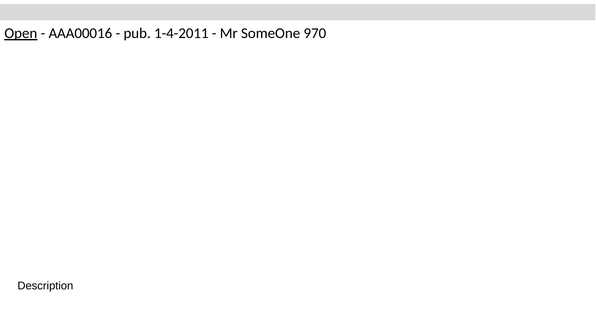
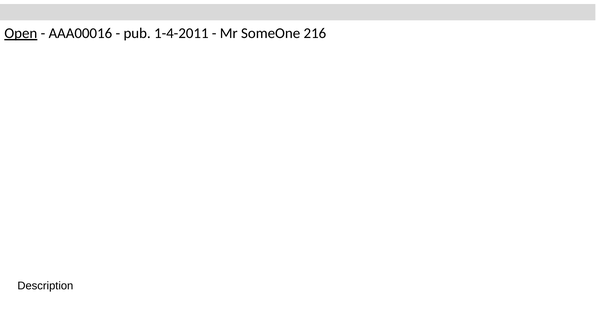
970: 970 -> 216
